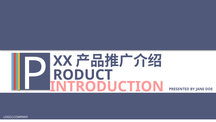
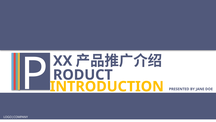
INTRODUCTION colour: pink -> yellow
